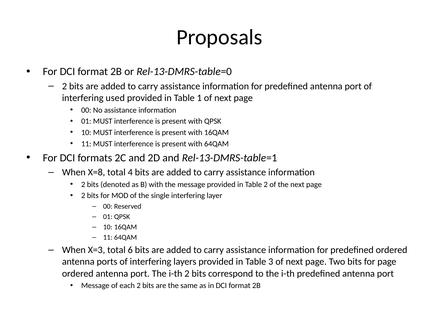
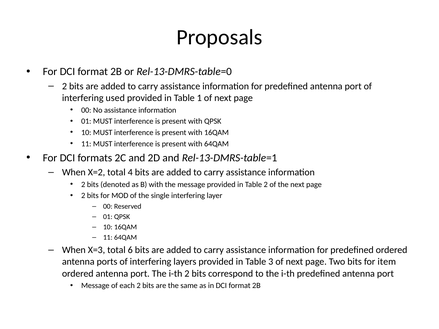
X=8: X=8 -> X=2
for page: page -> item
